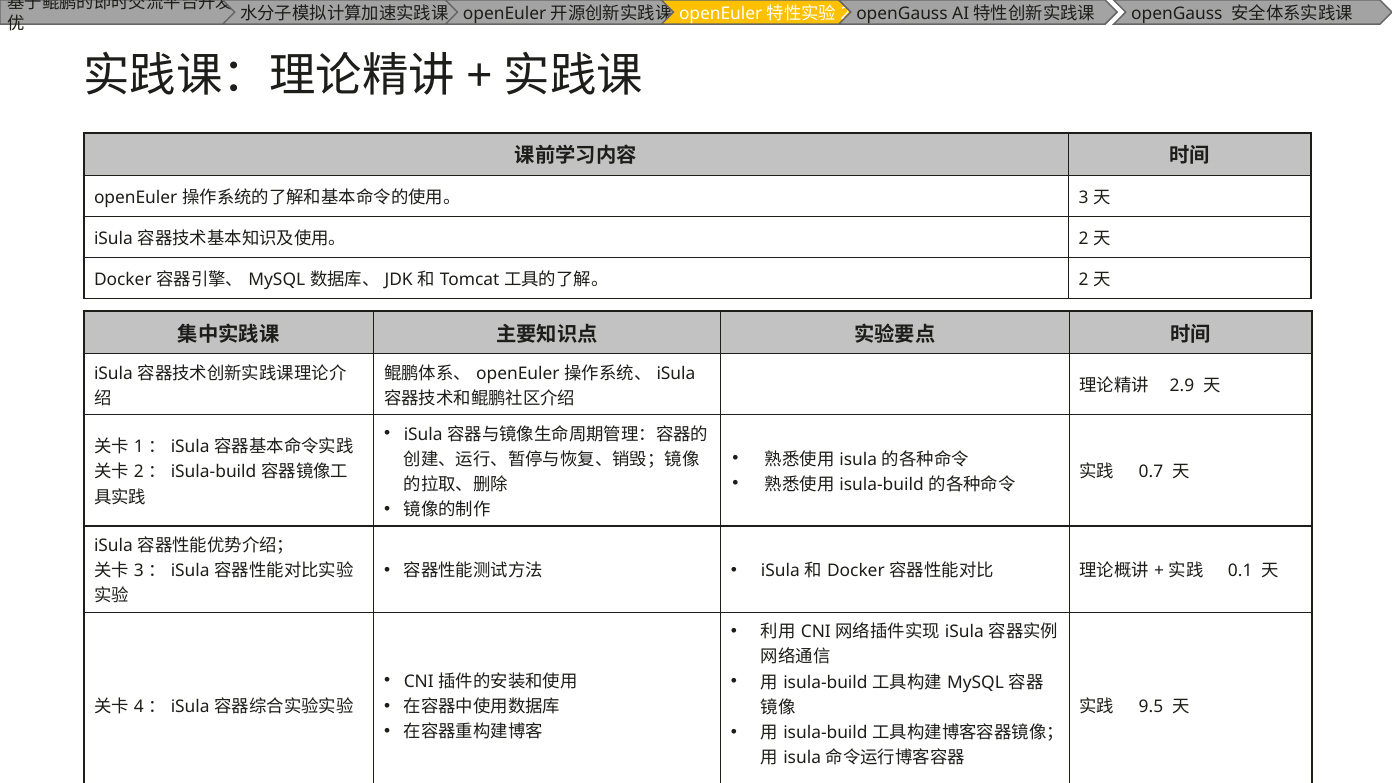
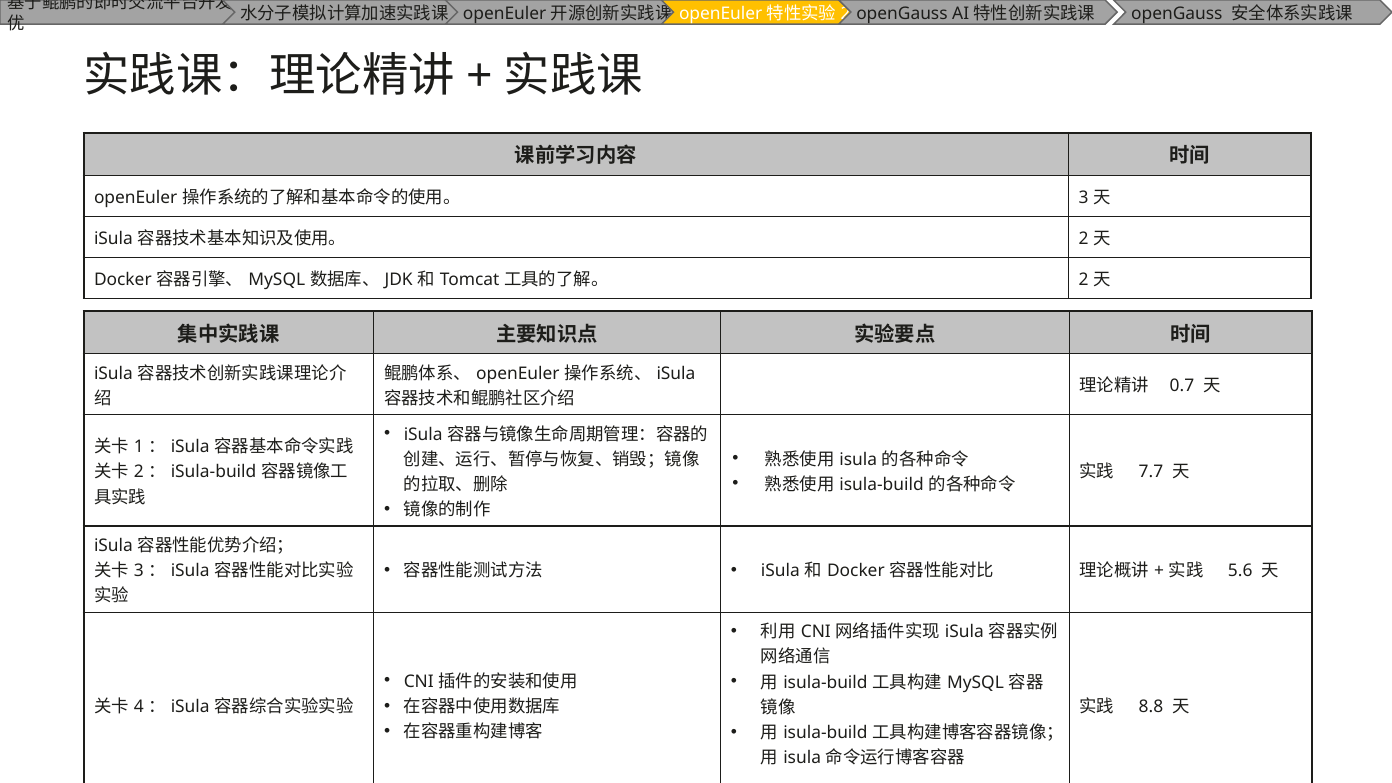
2.9: 2.9 -> 0.7
0.7: 0.7 -> 7.7
0.1: 0.1 -> 5.6
9.5: 9.5 -> 8.8
